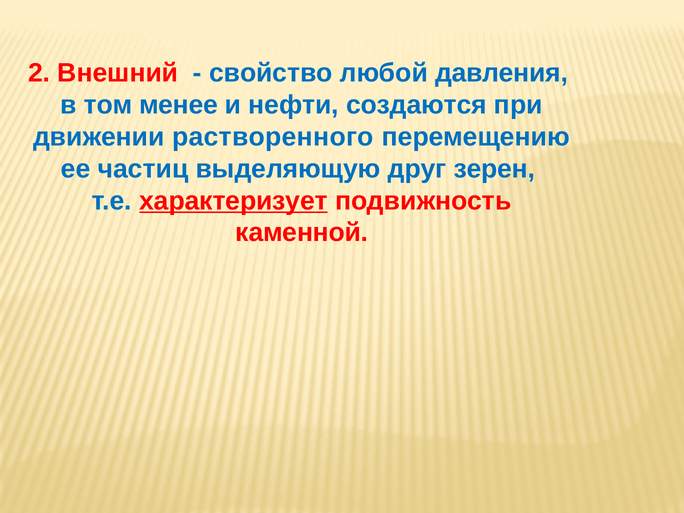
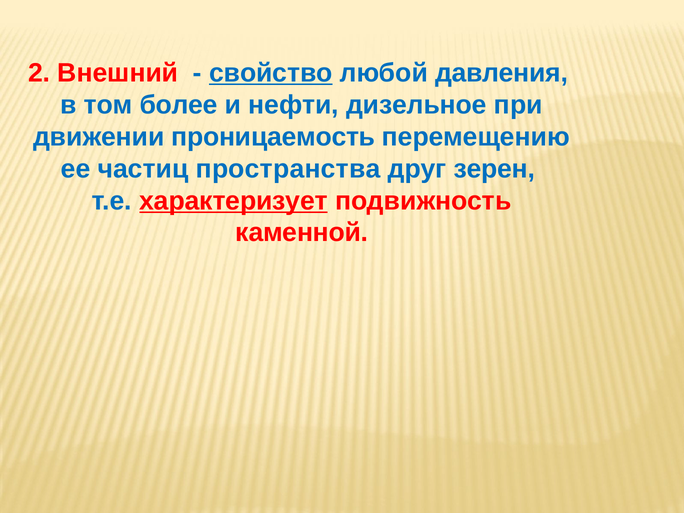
свойство underline: none -> present
менее: менее -> более
создаются: создаются -> дизельное
растворенного: растворенного -> проницаемость
выделяющую: выделяющую -> пространства
